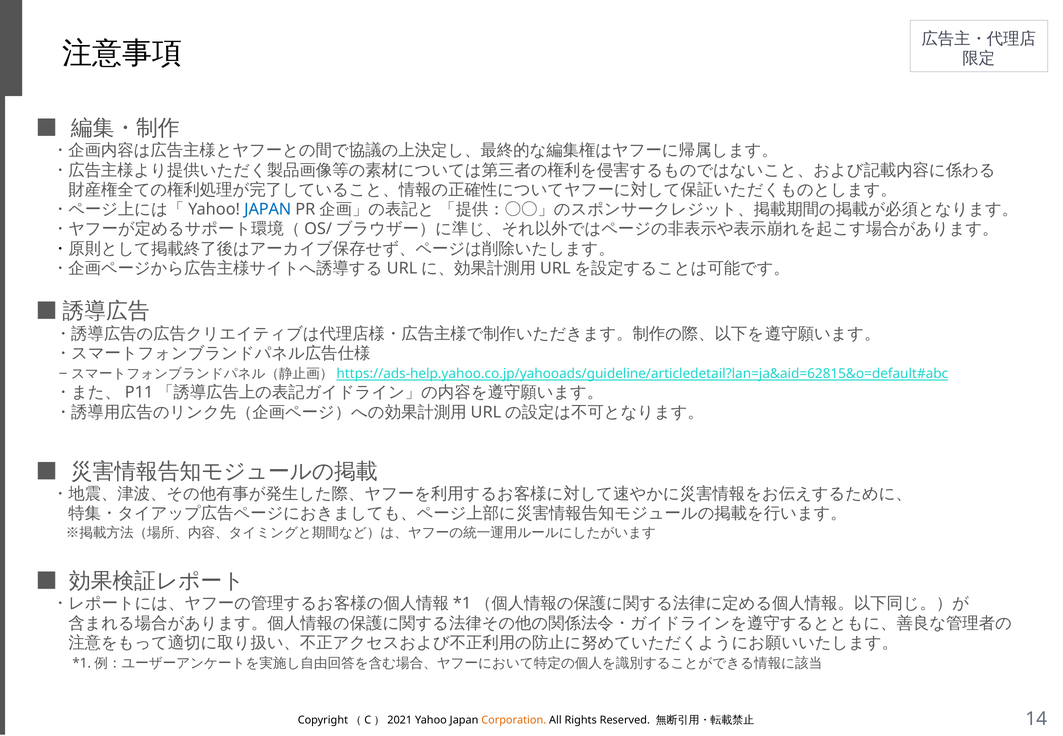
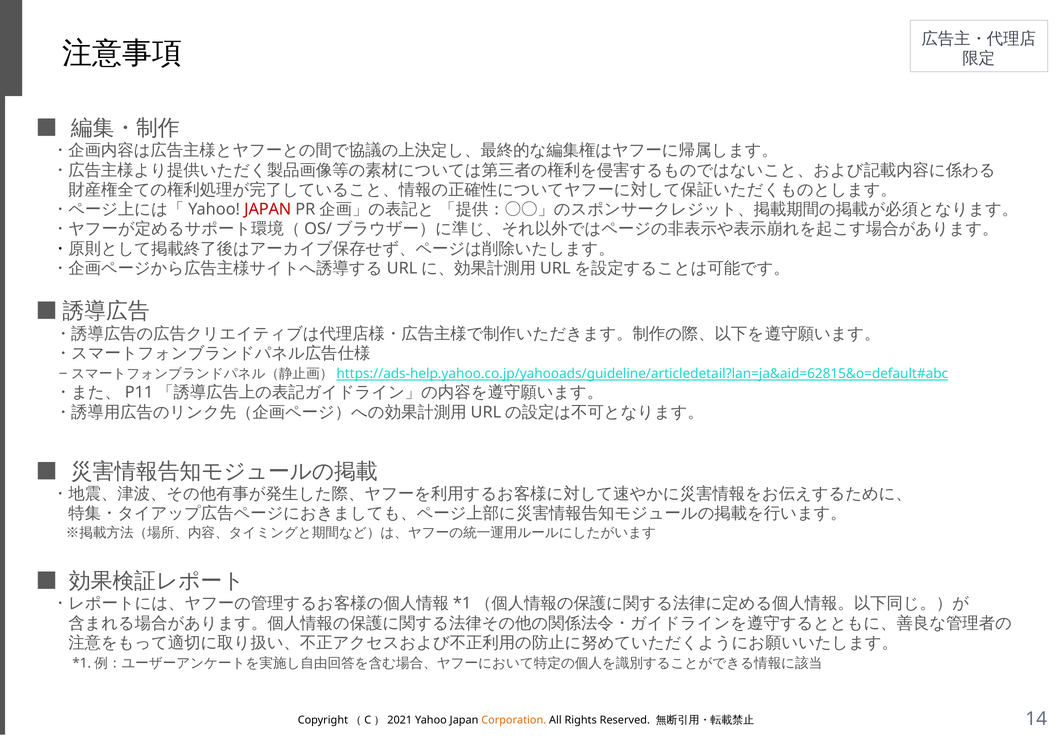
JAPAN at (268, 209) colour: blue -> red
